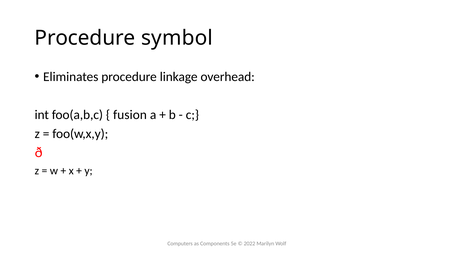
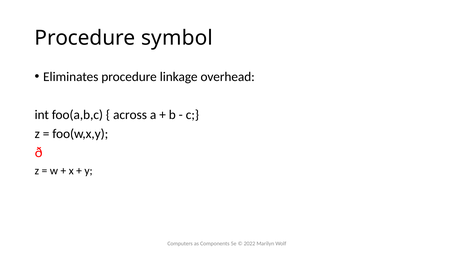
fusion: fusion -> across
